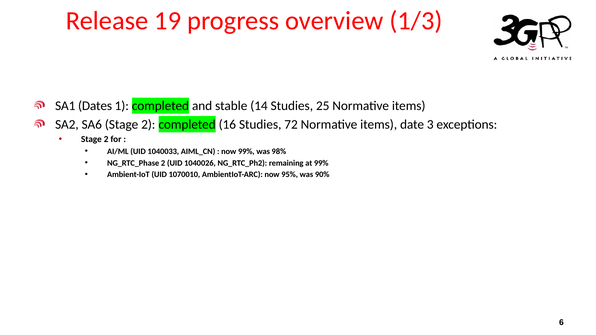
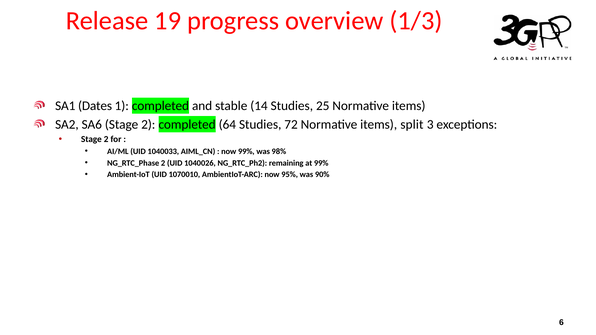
16: 16 -> 64
date: date -> split
